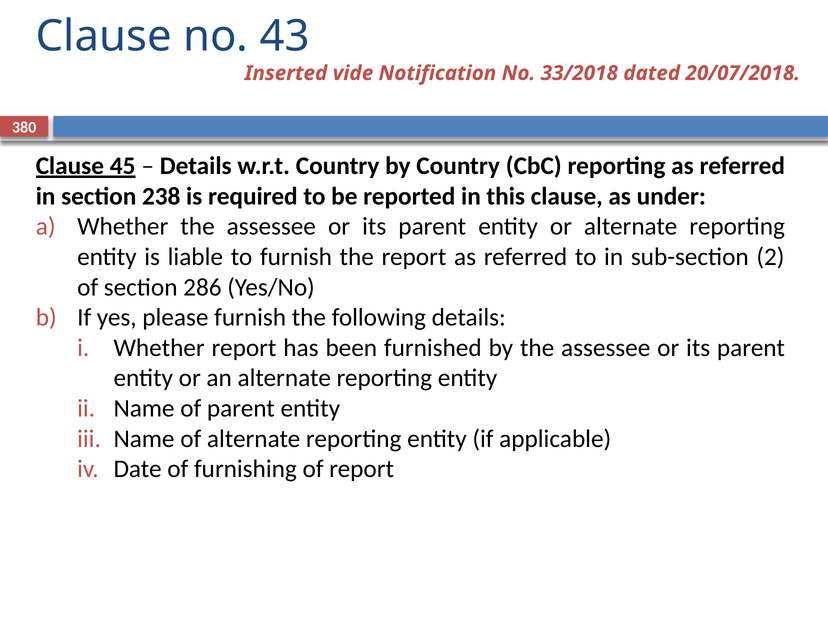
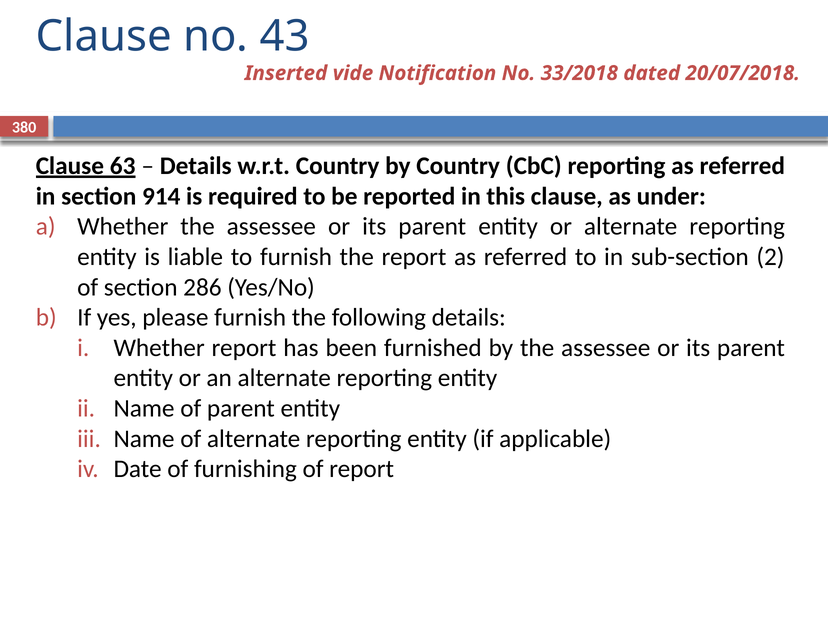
45: 45 -> 63
238: 238 -> 914
